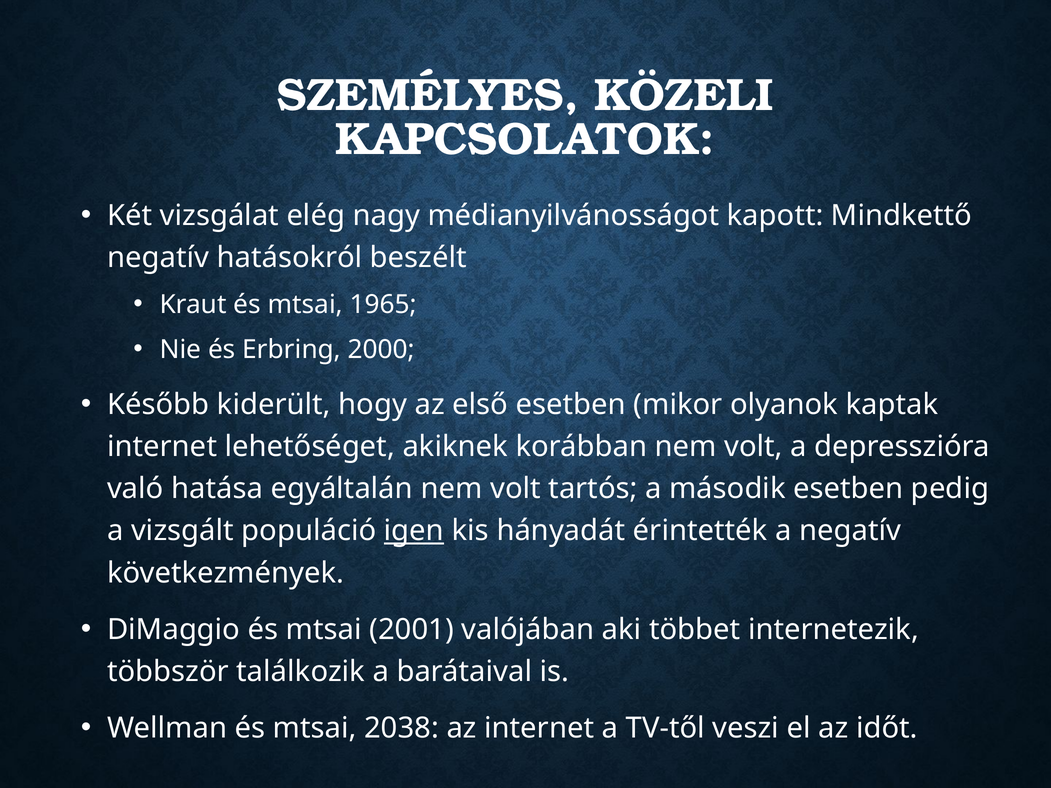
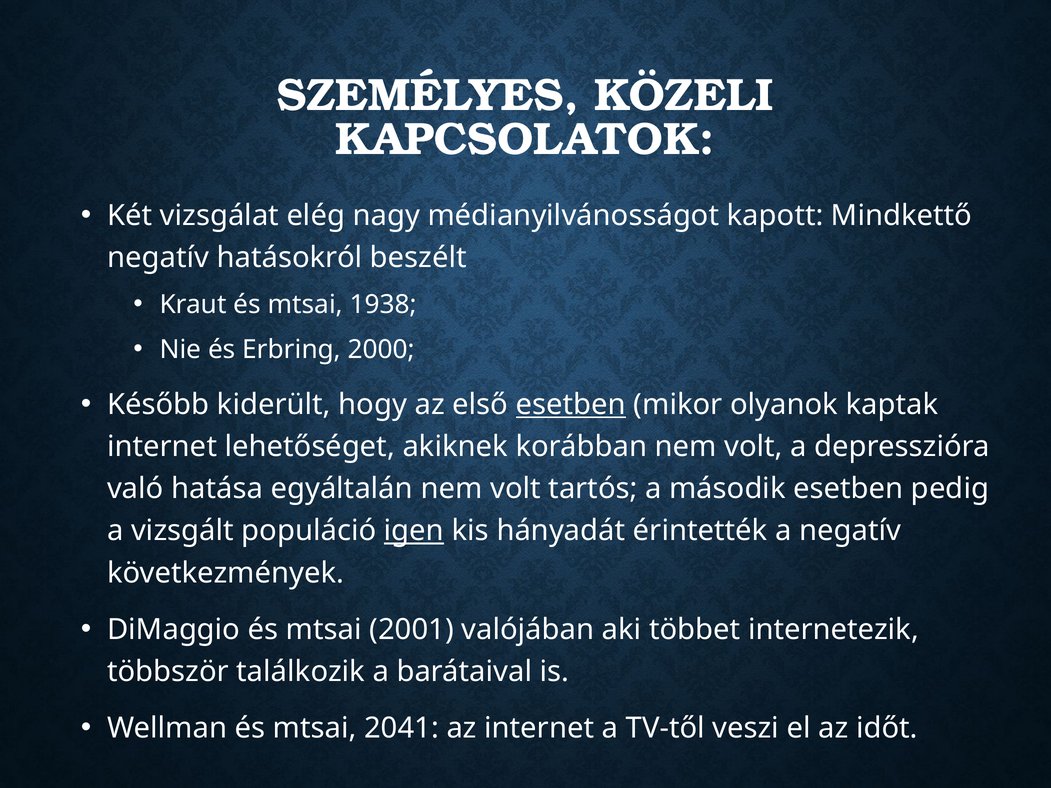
1965: 1965 -> 1938
esetben at (571, 405) underline: none -> present
2038: 2038 -> 2041
